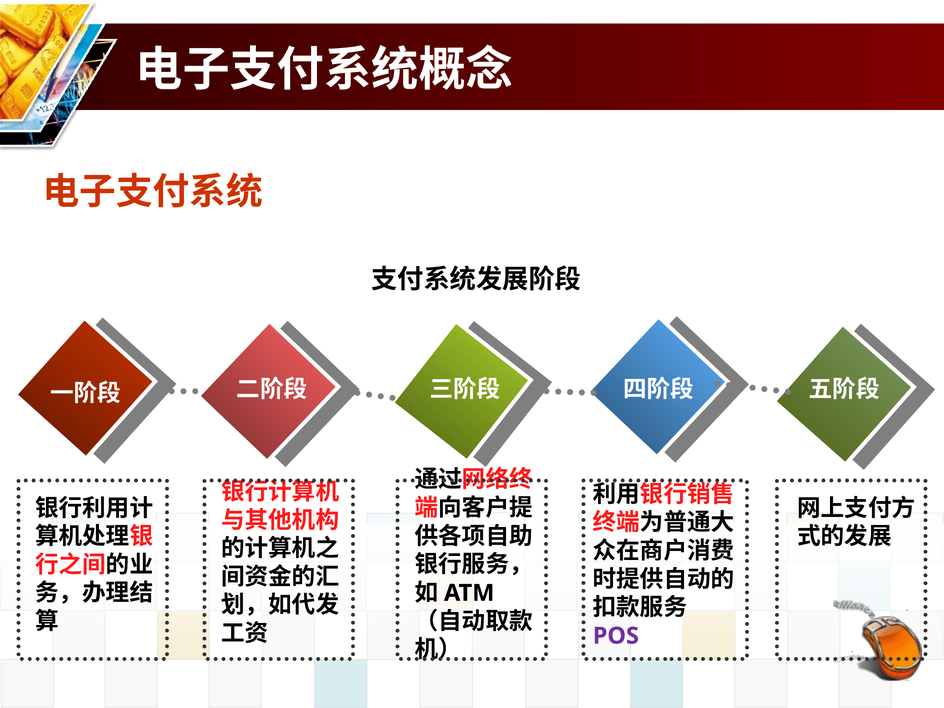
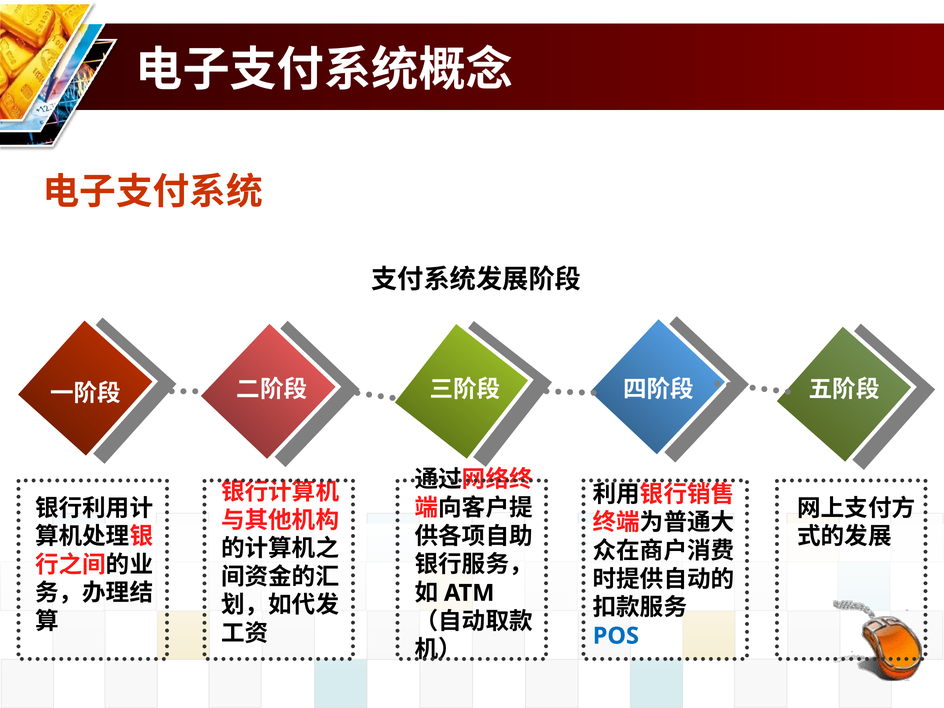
POS colour: purple -> blue
